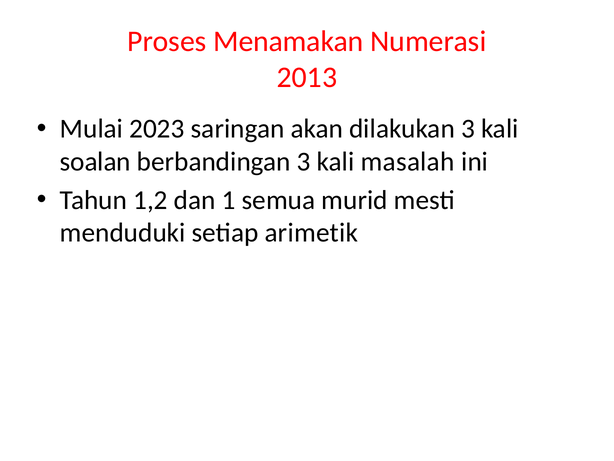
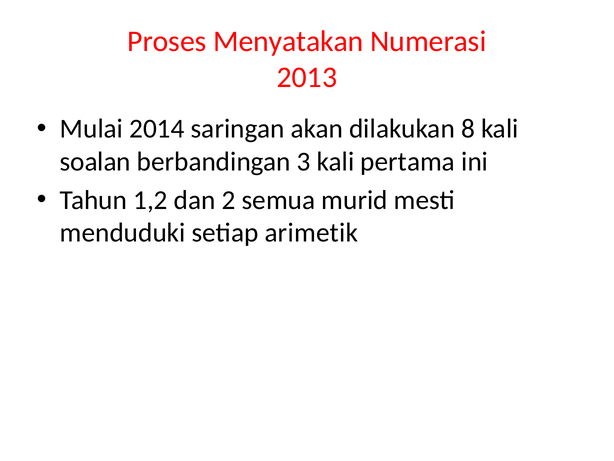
Menamakan: Menamakan -> Menyatakan
2023: 2023 -> 2014
dilakukan 3: 3 -> 8
masalah: masalah -> pertama
1: 1 -> 2
